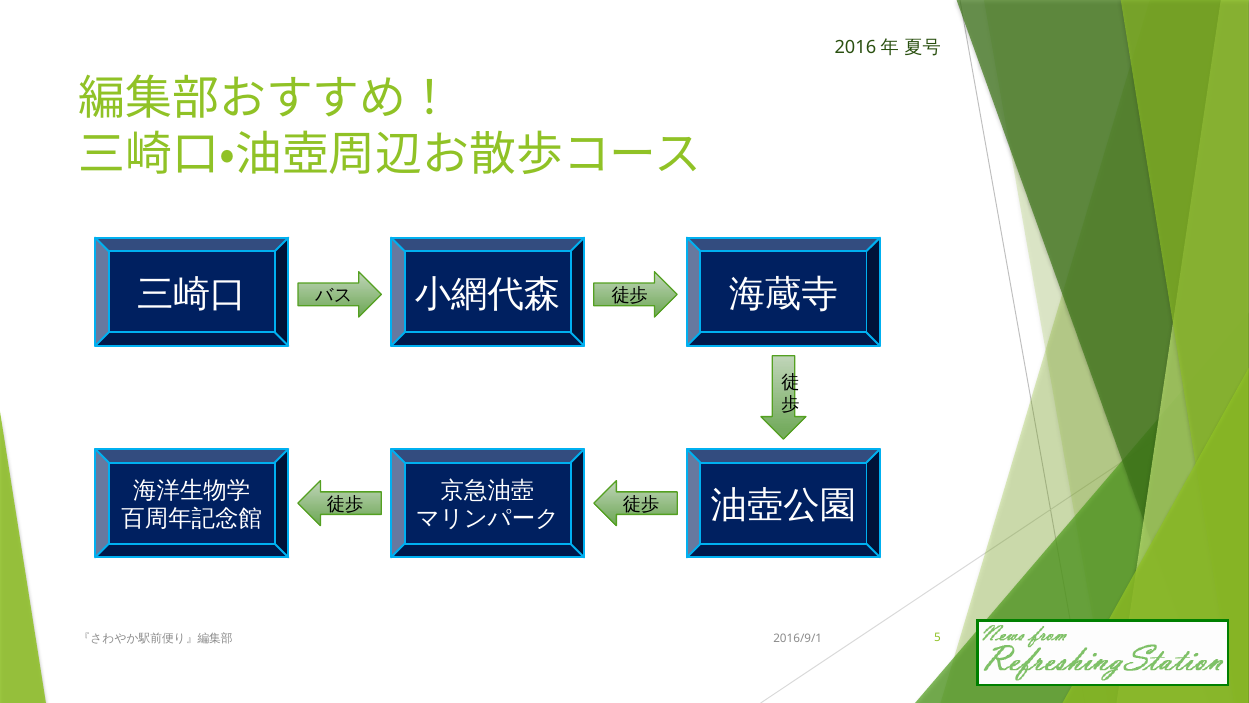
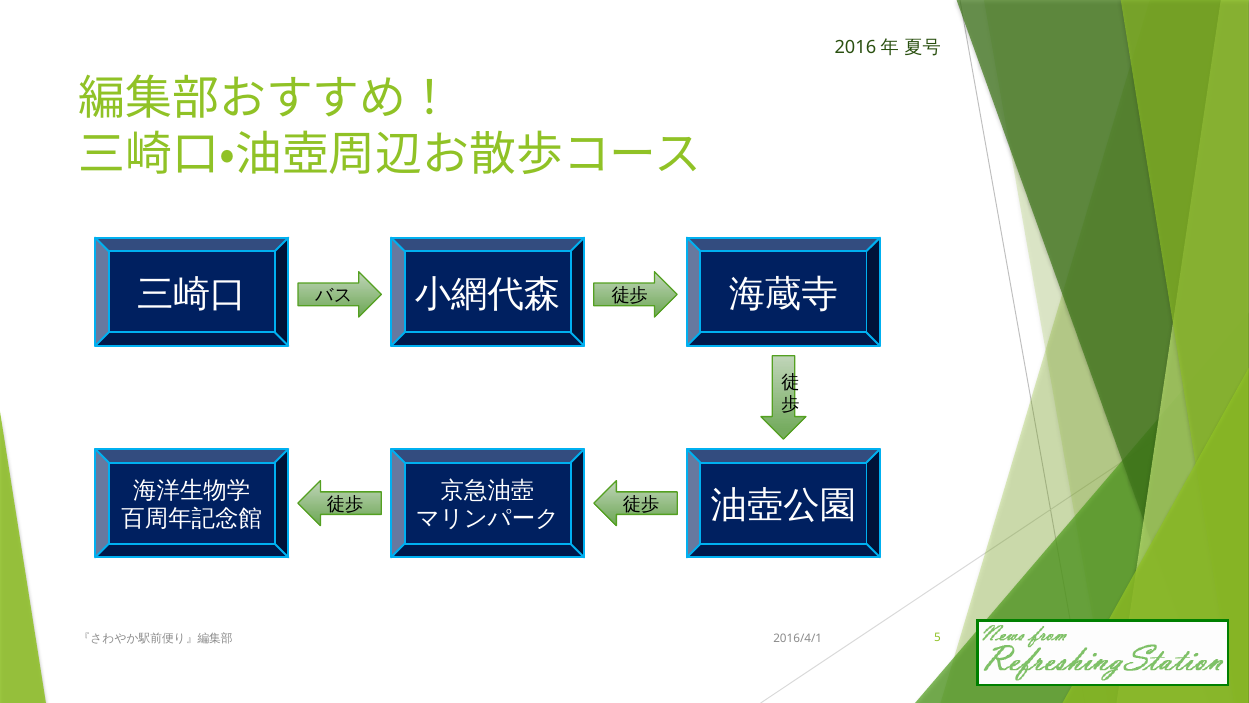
2016/9/1: 2016/9/1 -> 2016/4/1
